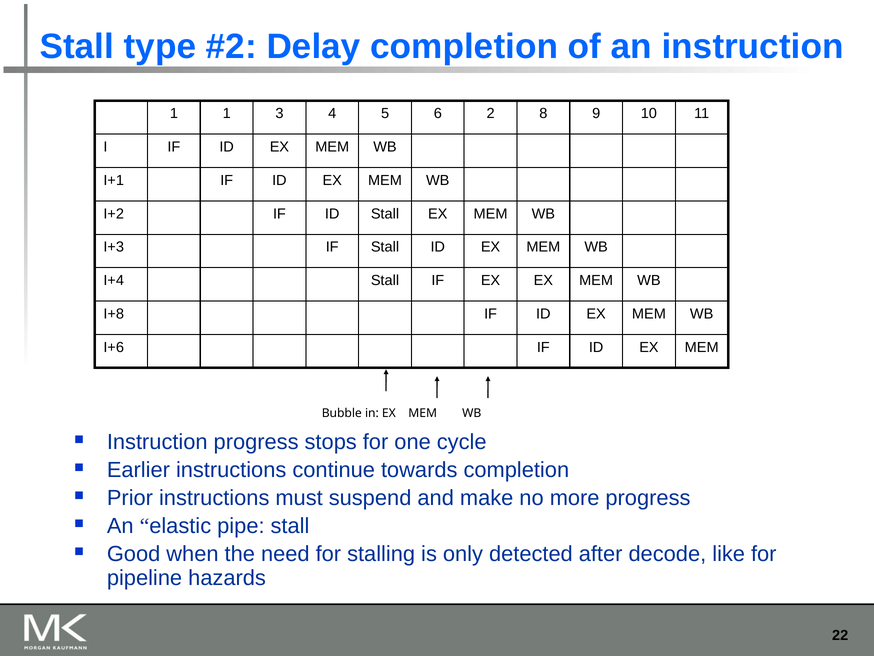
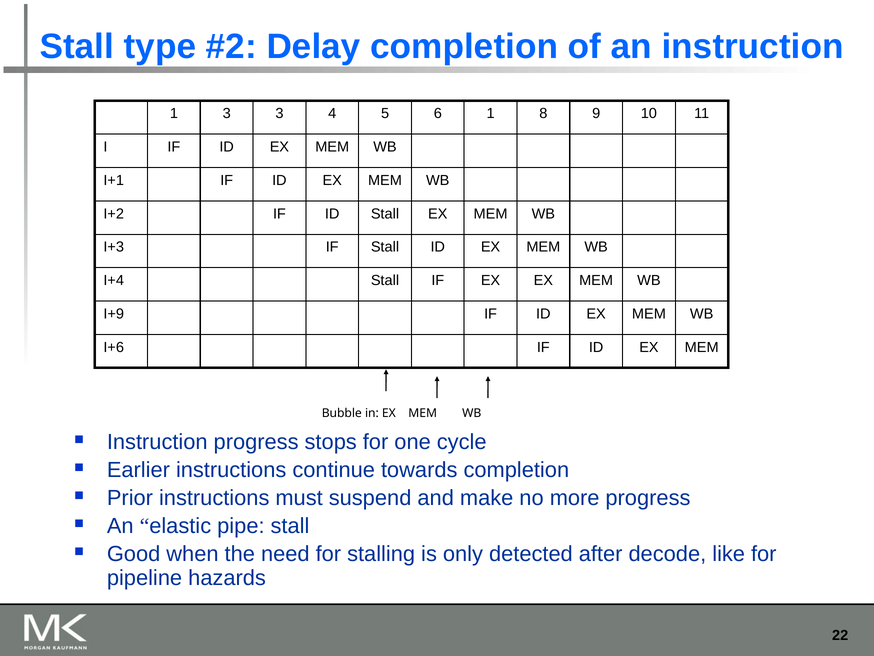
1 1: 1 -> 3
6 2: 2 -> 1
I+8: I+8 -> I+9
